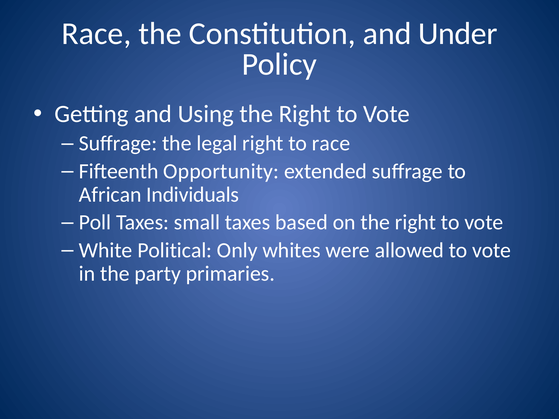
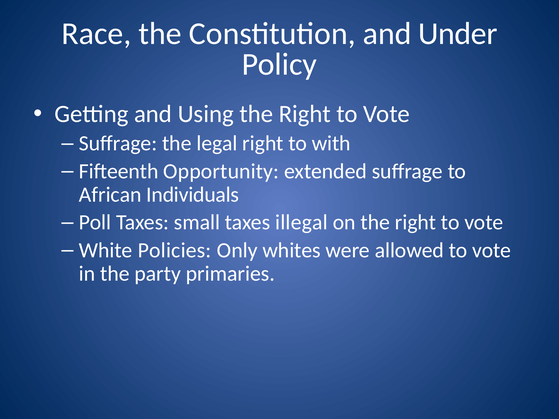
to race: race -> with
based: based -> illegal
Political: Political -> Policies
